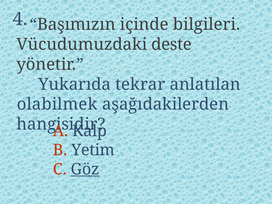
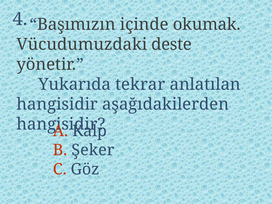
bilgileri: bilgileri -> okumak
olabilmek at (57, 104): olabilmek -> hangisidir
Yetim: Yetim -> Şeker
Göz underline: present -> none
